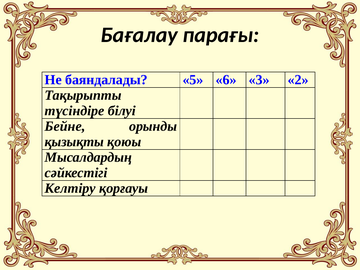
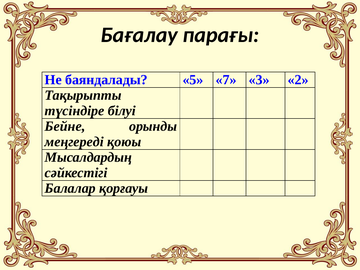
6: 6 -> 7
қызықты: қызықты -> меңгереді
Келтіру: Келтіру -> Балалар
